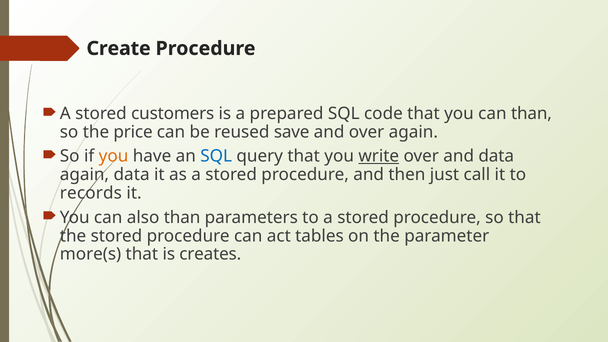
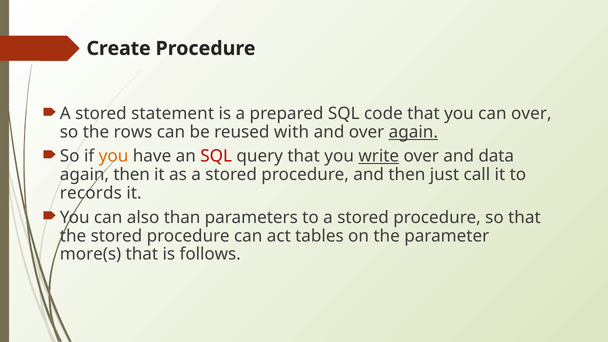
customers: customers -> statement
can than: than -> over
price: price -> rows
save: save -> with
again at (413, 132) underline: none -> present
SQL at (216, 156) colour: blue -> red
again data: data -> then
creates: creates -> follows
